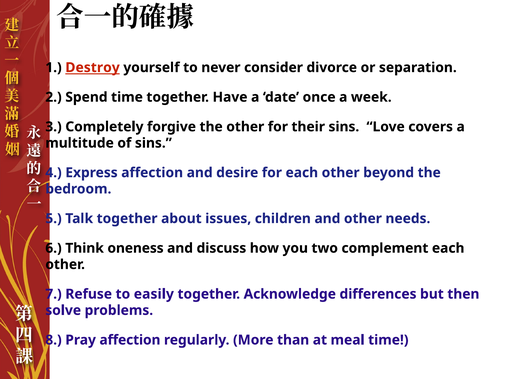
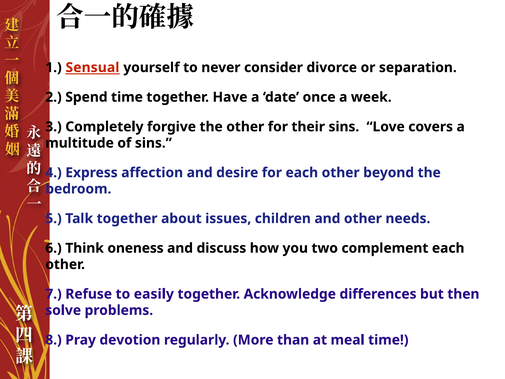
Destroy: Destroy -> Sensual
Pray affection: affection -> devotion
